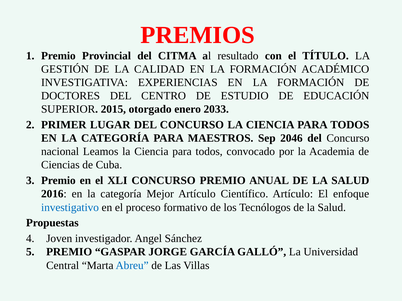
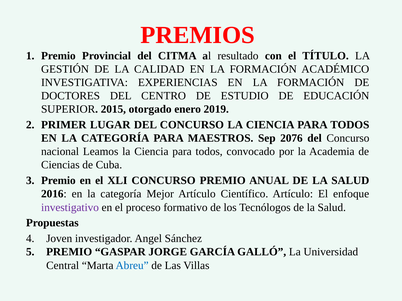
2033: 2033 -> 2019
2046: 2046 -> 2076
investigativo colour: blue -> purple
